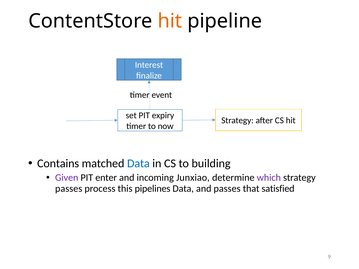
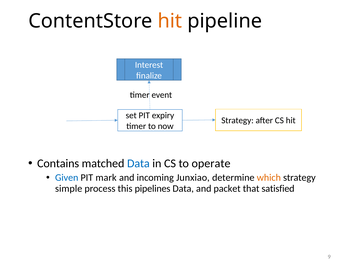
building: building -> operate
Given colour: purple -> blue
enter: enter -> mark
which colour: purple -> orange
passes at (69, 189): passes -> simple
and passes: passes -> packet
